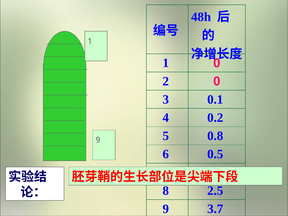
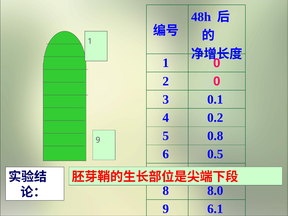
2.5: 2.5 -> 8.0
3.7: 3.7 -> 6.1
